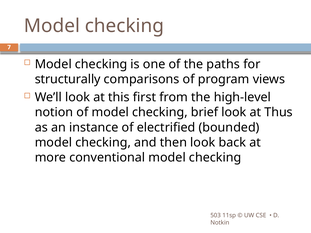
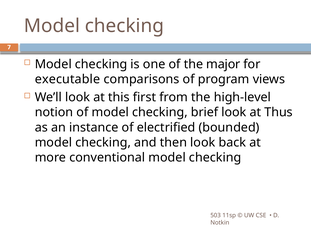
paths: paths -> major
structurally: structurally -> executable
